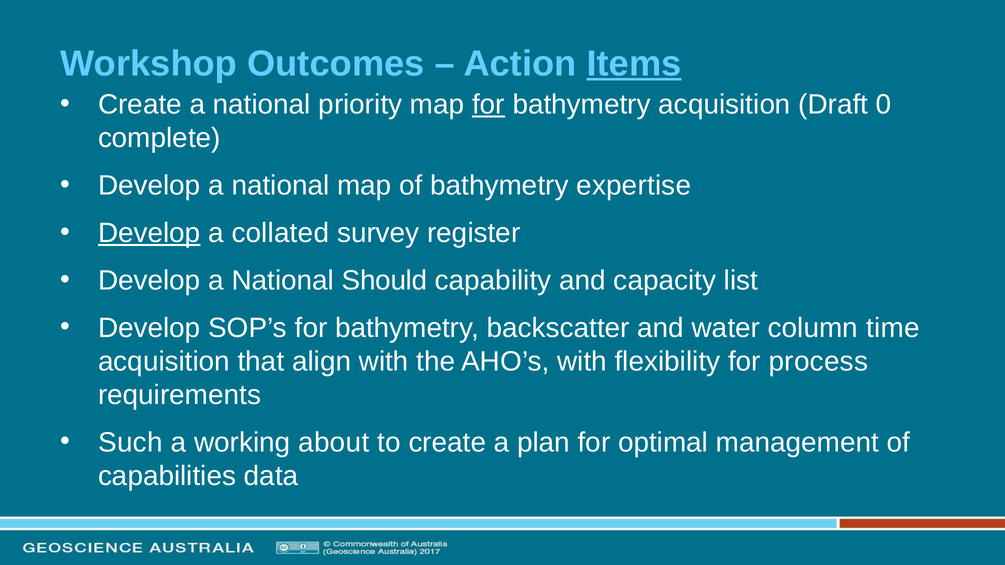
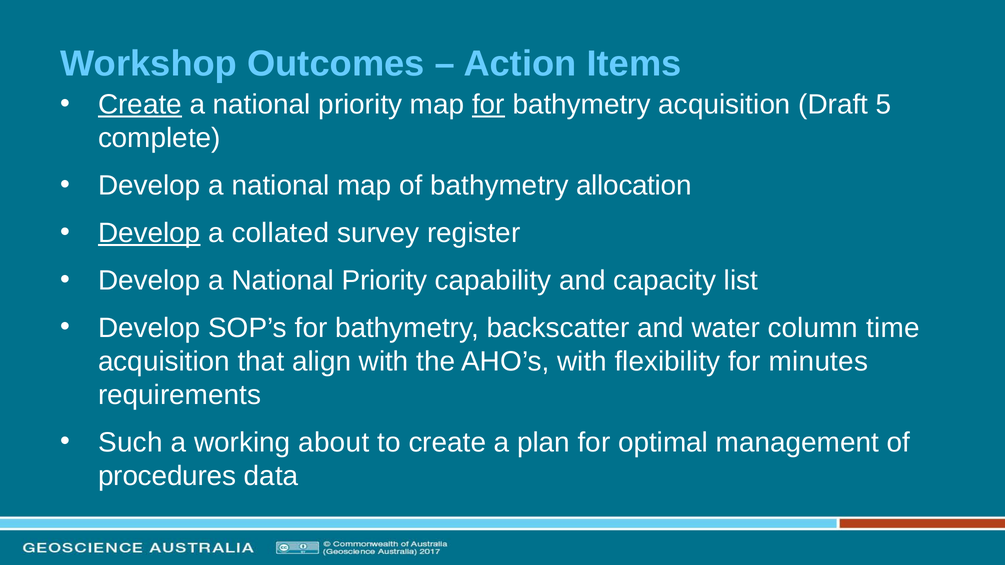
Items underline: present -> none
Create at (140, 105) underline: none -> present
0: 0 -> 5
expertise: expertise -> allocation
Develop a National Should: Should -> Priority
process: process -> minutes
capabilities: capabilities -> procedures
